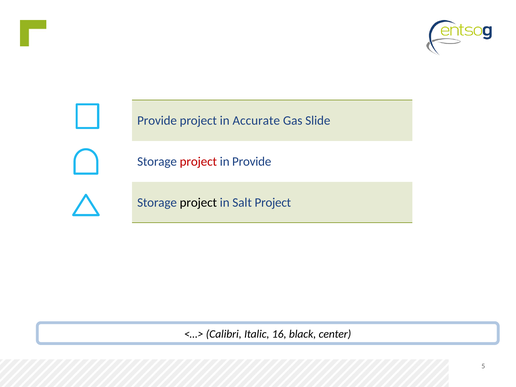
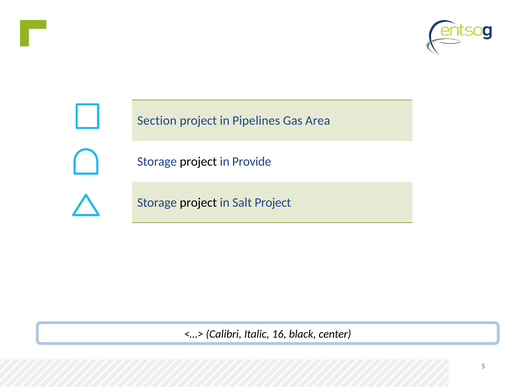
Provide at (157, 121): Provide -> Section
Accurate: Accurate -> Pipelines
Slide: Slide -> Area
project at (198, 162) colour: red -> black
